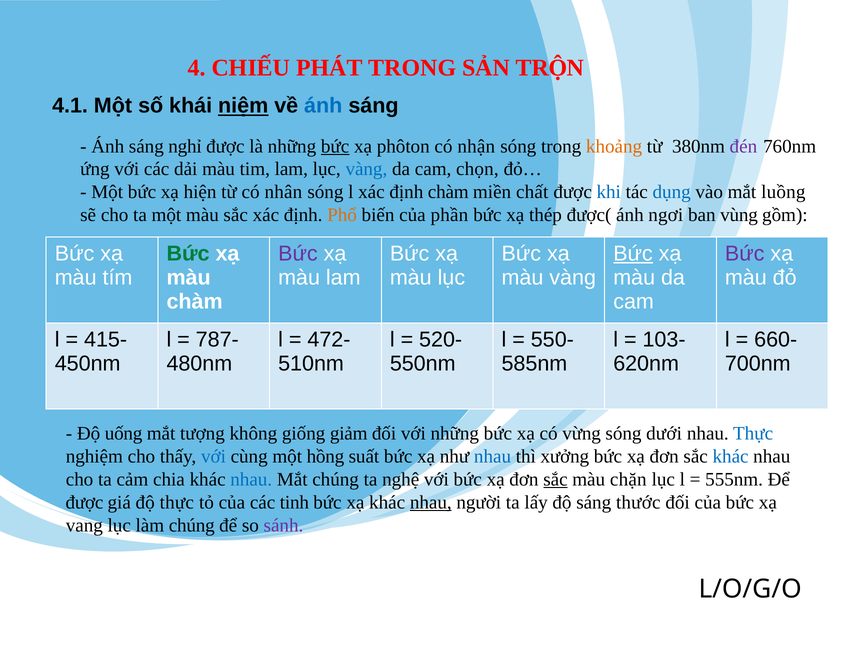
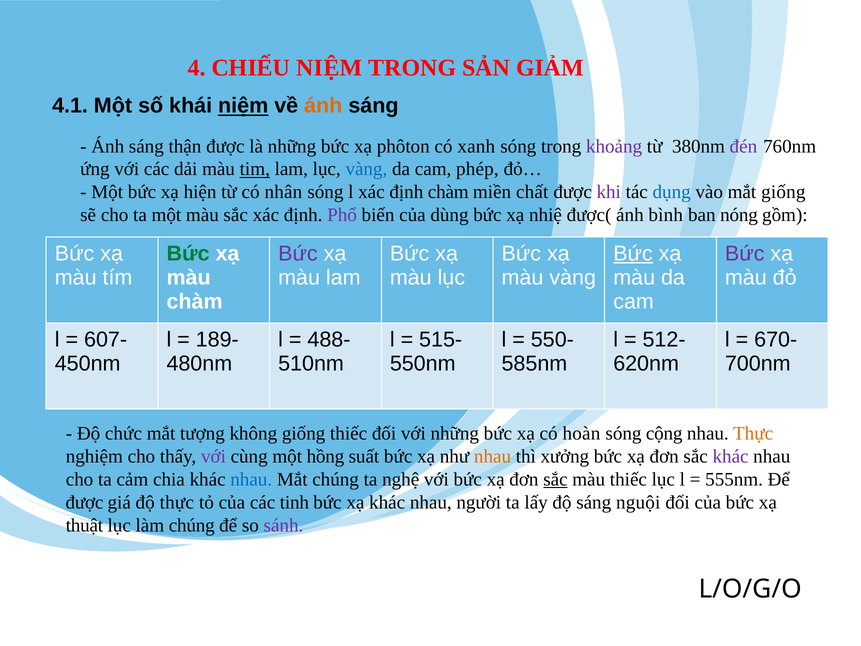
CHIẾU PHÁT: PHÁT -> NIỆM
TRỘN: TRỘN -> GIẢM
ánh at (323, 106) colour: blue -> orange
nghỉ: nghỉ -> thận
bức at (335, 146) underline: present -> none
nhận: nhận -> xanh
khoảng colour: orange -> purple
tim underline: none -> present
chọn: chọn -> phép
khi colour: blue -> purple
mắt luồng: luồng -> giống
Phổ colour: orange -> purple
phần: phần -> dùng
thép: thép -> nhiệ
ngơi: ngơi -> bình
vùng: vùng -> nóng
415-: 415- -> 607-
787-: 787- -> 189-
472-: 472- -> 488-
520-: 520- -> 515-
103-: 103- -> 512-
660-: 660- -> 670-
uống: uống -> chức
giống giảm: giảm -> thiếc
vừng: vừng -> hoàn
dưới: dưới -> cộng
Thực at (753, 433) colour: blue -> orange
với at (213, 456) colour: blue -> purple
nhau at (493, 456) colour: blue -> orange
khác at (731, 456) colour: blue -> purple
màu chặn: chặn -> thiếc
nhau at (431, 502) underline: present -> none
thước: thước -> nguội
vang: vang -> thuật
